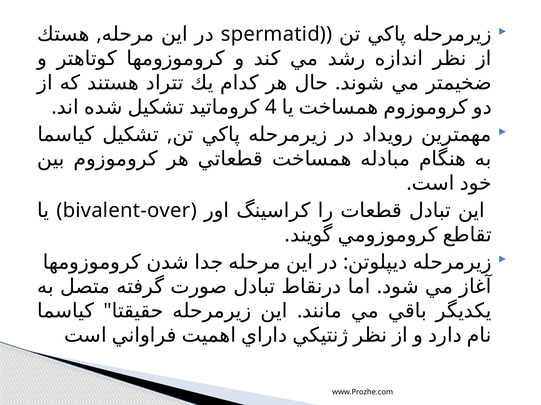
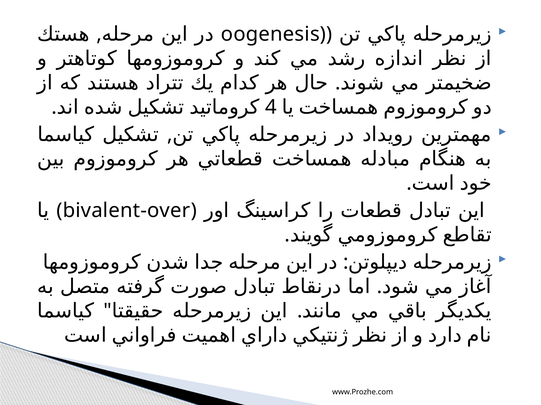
spermatid: spermatid -> oogenesis
